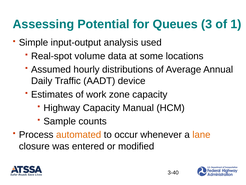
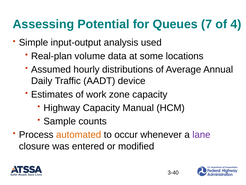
3: 3 -> 7
1: 1 -> 4
Real-spot: Real-spot -> Real-plan
lane colour: orange -> purple
